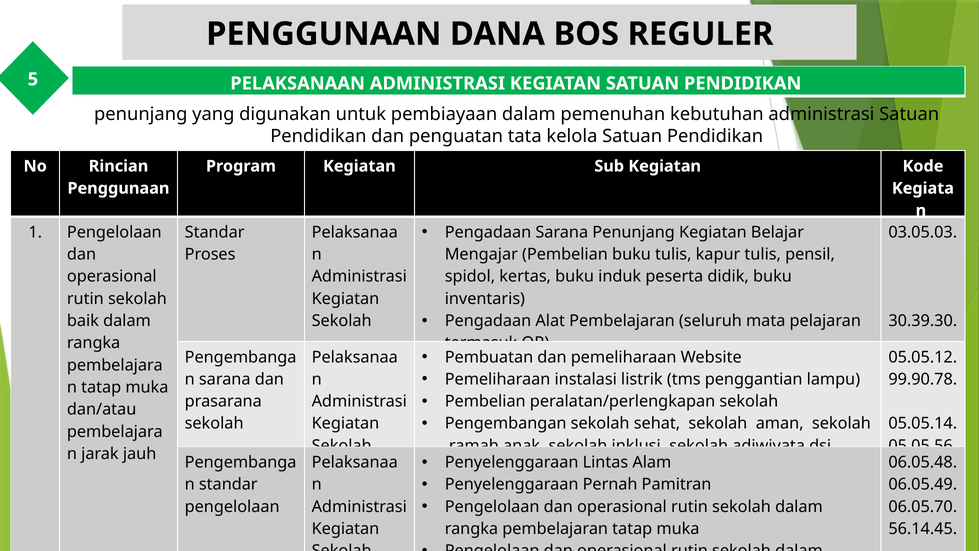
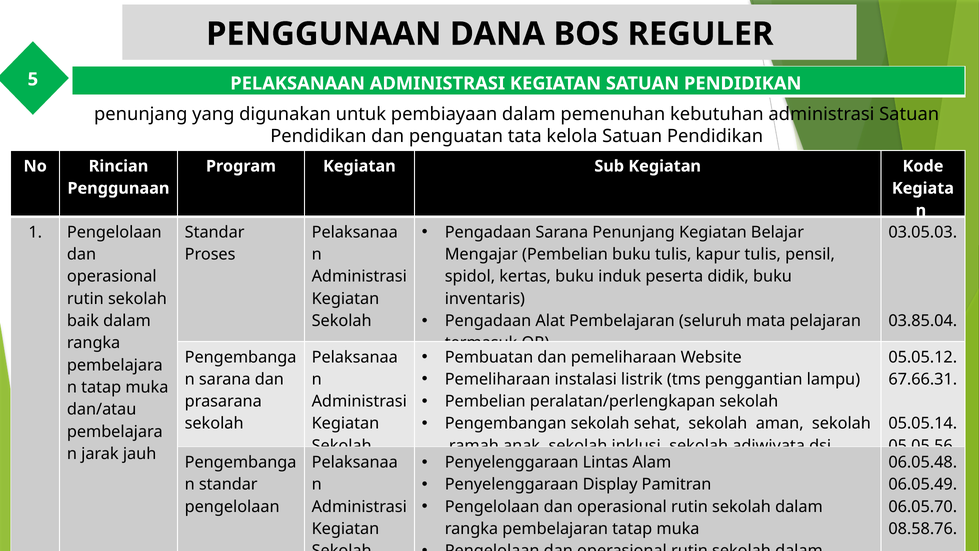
30.39.30: 30.39.30 -> 03.85.04
99.90.78: 99.90.78 -> 67.66.31
Pernah: Pernah -> Display
56.14.45: 56.14.45 -> 08.58.76
